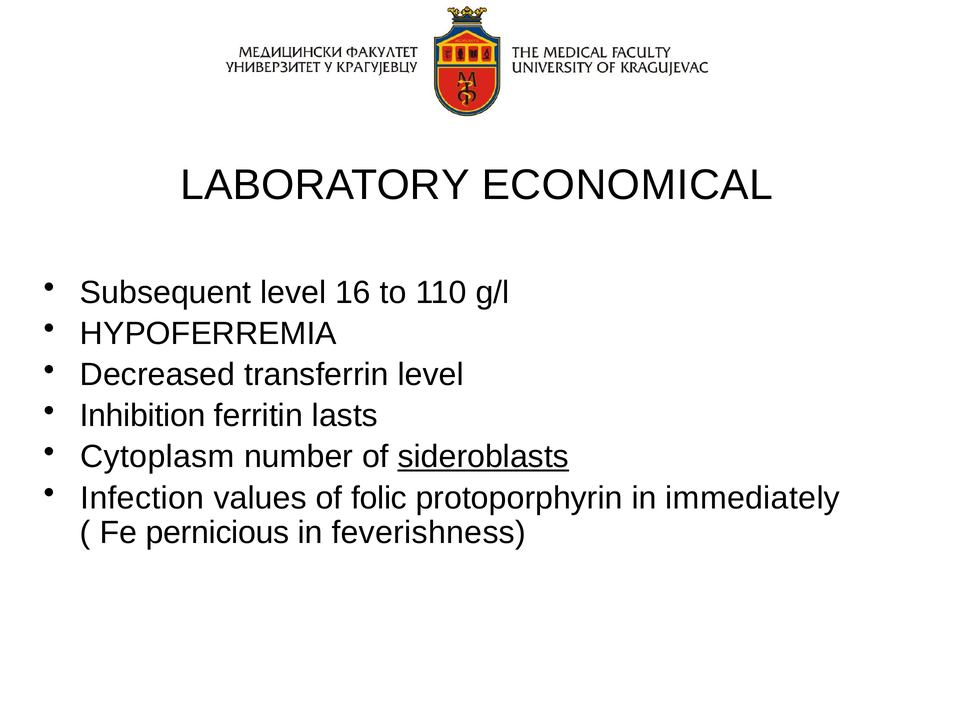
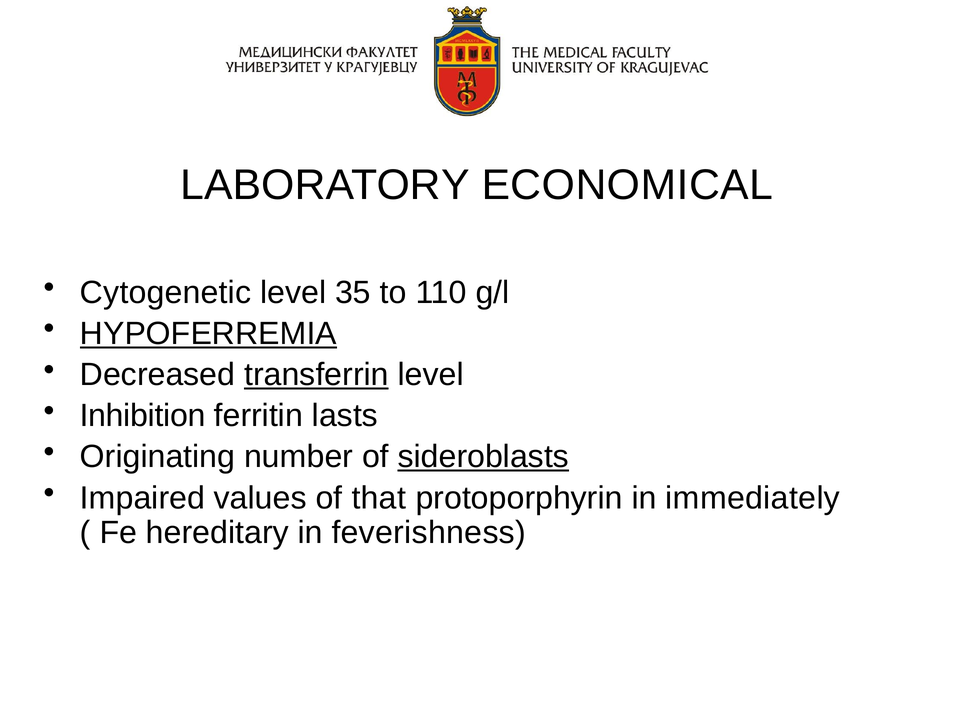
Subsequent: Subsequent -> Cytogenetic
16: 16 -> 35
HYPOFERREMIA underline: none -> present
transferrin underline: none -> present
Cytoplasm: Cytoplasm -> Originating
Infection: Infection -> Impaired
folic: folic -> that
pernicious: pernicious -> hereditary
